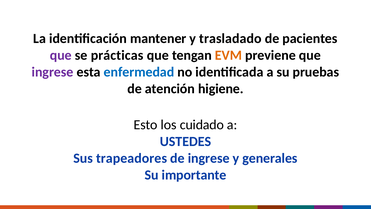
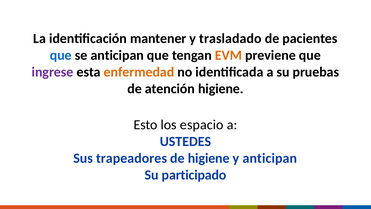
que at (61, 55) colour: purple -> blue
se prácticas: prácticas -> anticipan
enfermedad colour: blue -> orange
cuidado: cuidado -> espacio
de ingrese: ingrese -> higiene
y generales: generales -> anticipan
importante: importante -> participado
